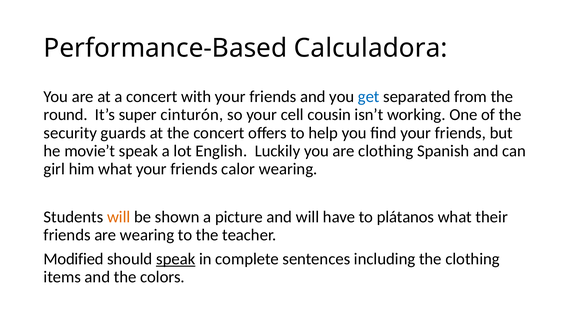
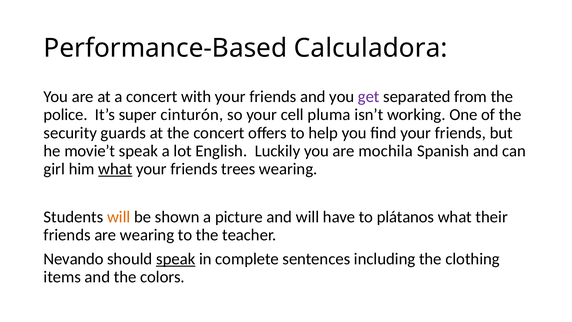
get colour: blue -> purple
round: round -> police
cousin: cousin -> pluma
are clothing: clothing -> mochila
what at (115, 169) underline: none -> present
calor: calor -> trees
Modified: Modified -> Nevando
